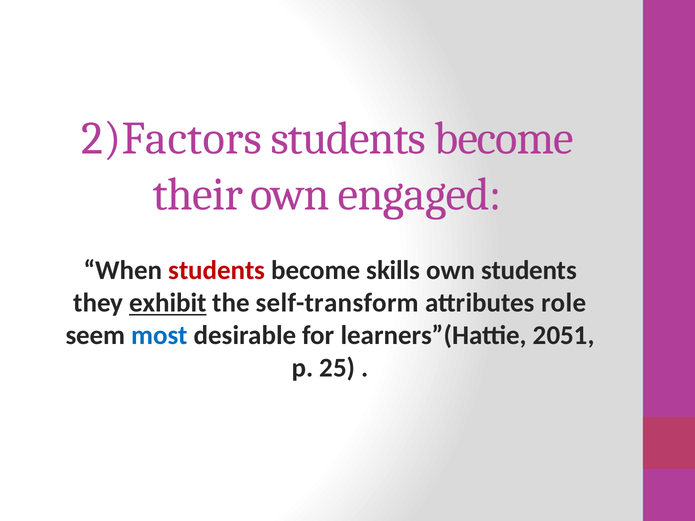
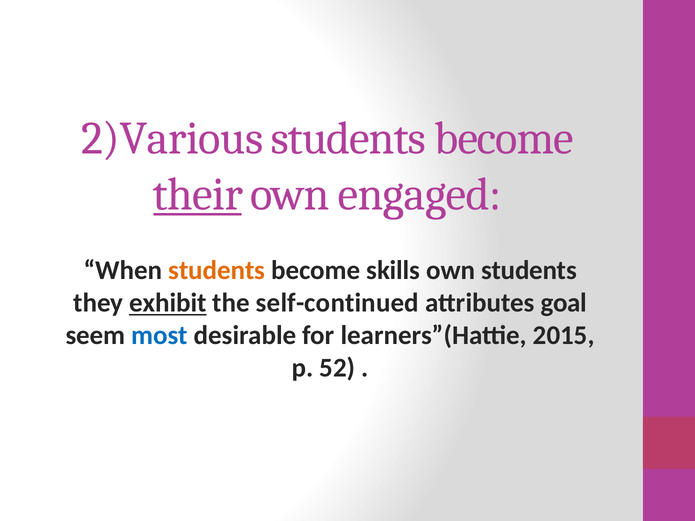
2)Factors: 2)Factors -> 2)Various
their underline: none -> present
students at (217, 271) colour: red -> orange
self-transform: self-transform -> self-continued
role: role -> goal
2051: 2051 -> 2015
25: 25 -> 52
